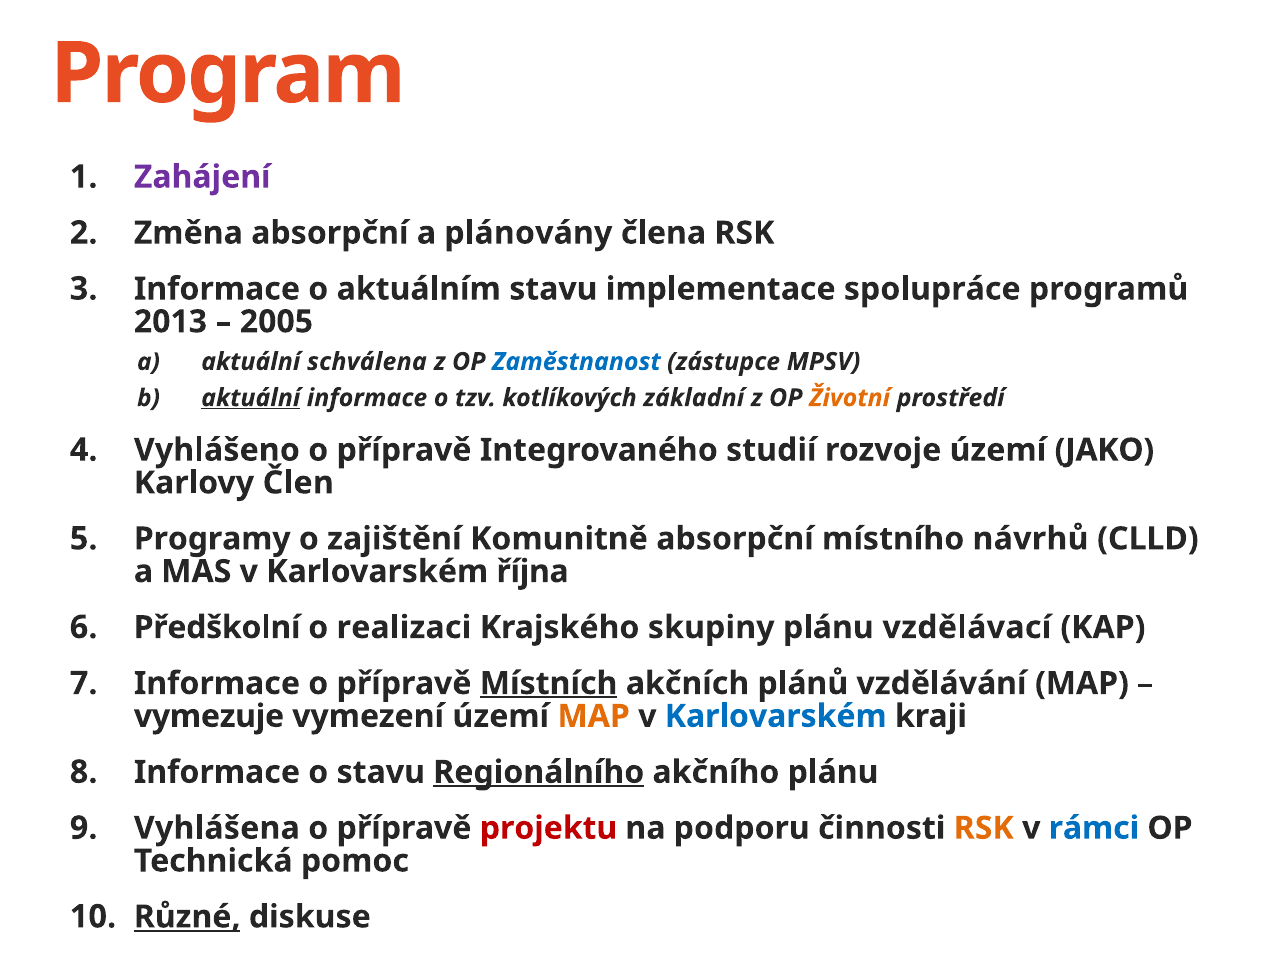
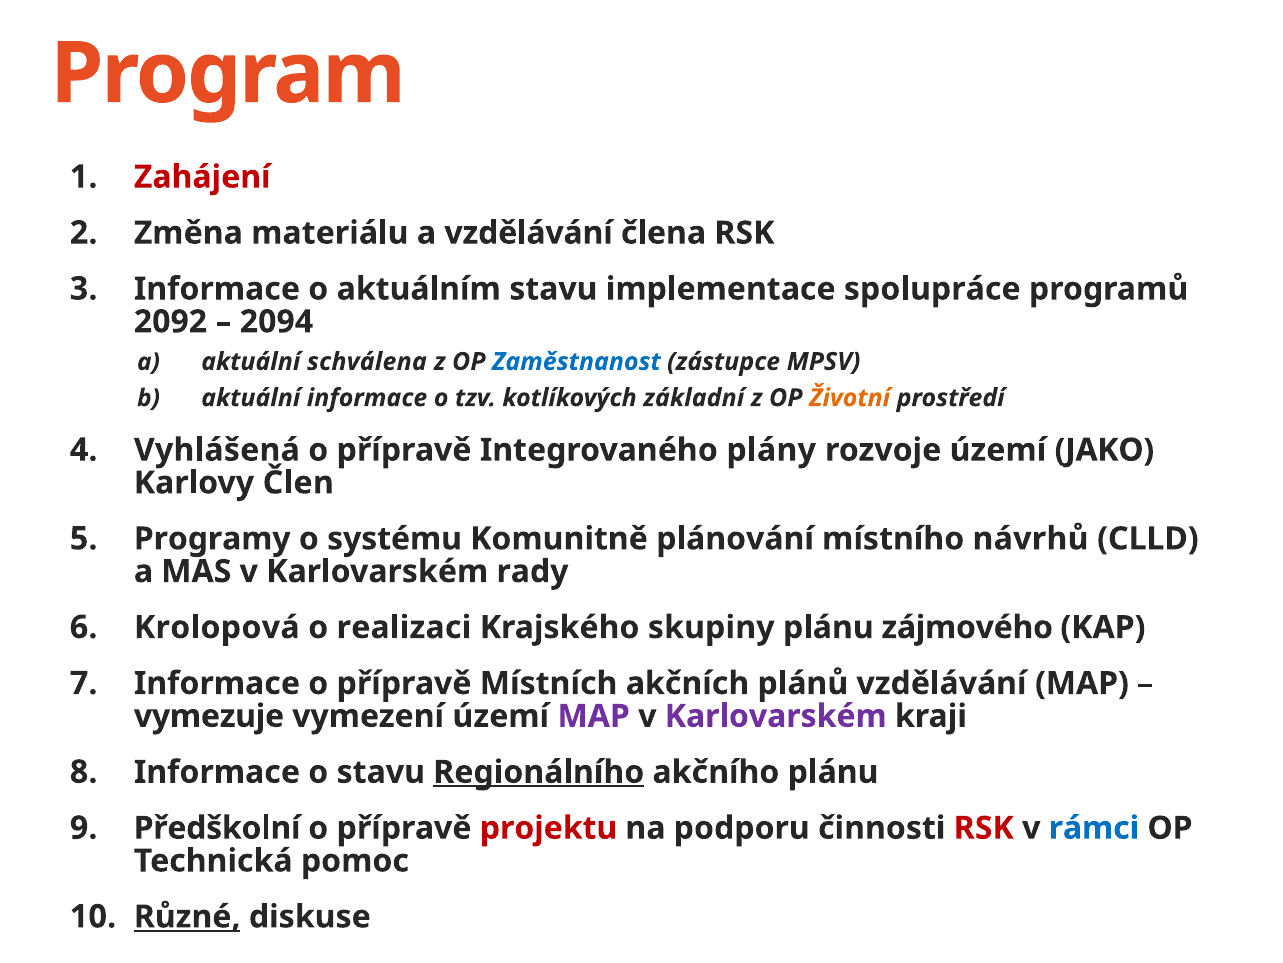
Zahájení colour: purple -> red
Změna absorpční: absorpční -> materiálu
a plánovány: plánovány -> vzdělávání
2013: 2013 -> 2092
2005: 2005 -> 2094
aktuální at (251, 398) underline: present -> none
Vyhlášeno: Vyhlášeno -> Vyhlášená
studií: studií -> plány
zajištění: zajištění -> systému
Komunitně absorpční: absorpční -> plánování
října: října -> rady
Předškolní: Předškolní -> Krolopová
vzdělávací: vzdělávací -> zájmového
Místních underline: present -> none
MAP at (594, 716) colour: orange -> purple
Karlovarském at (776, 716) colour: blue -> purple
Vyhlášena: Vyhlášena -> Předškolní
RSK at (984, 828) colour: orange -> red
